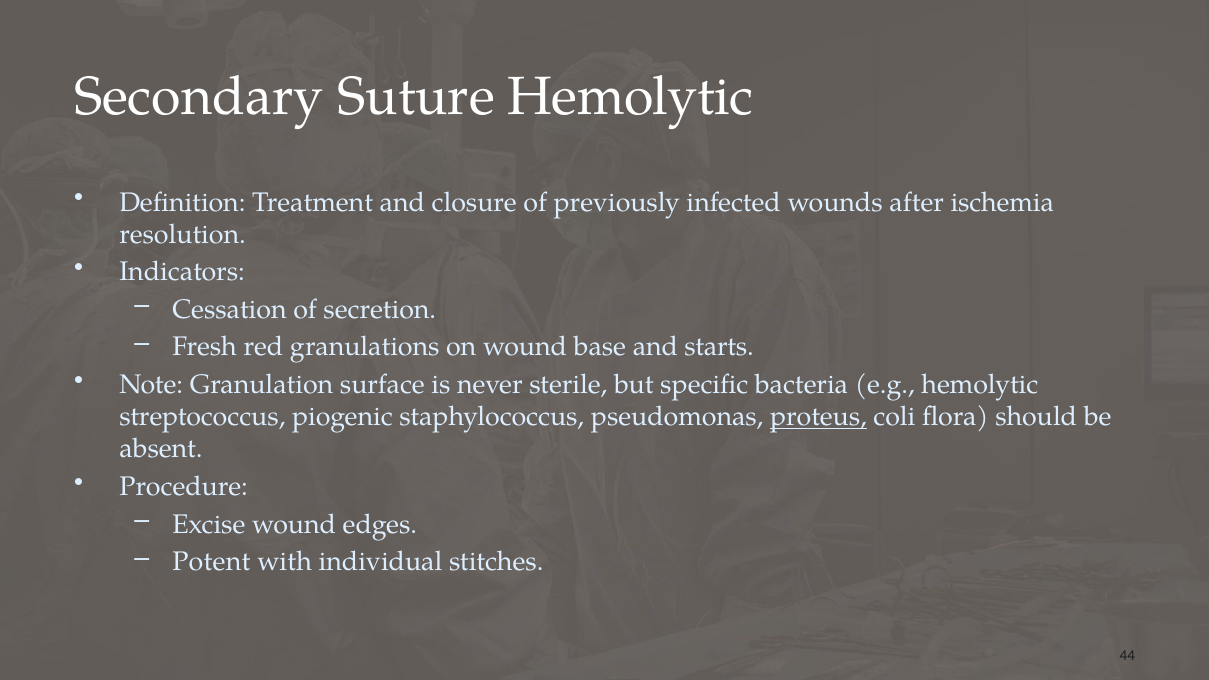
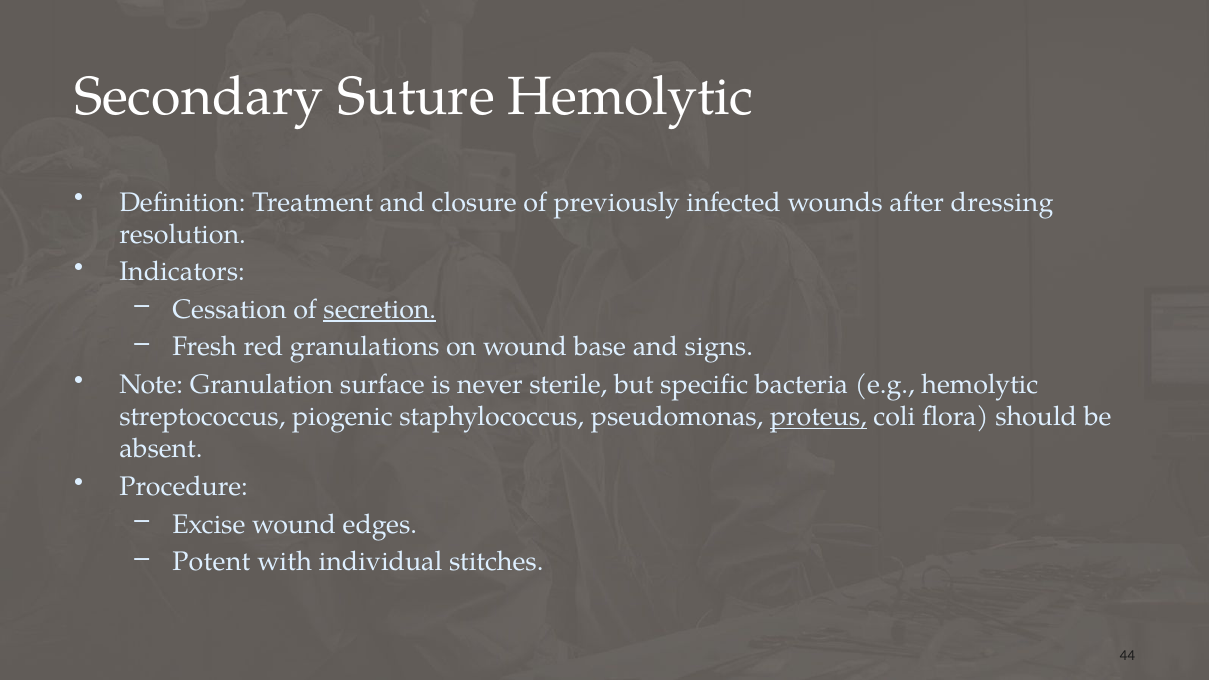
ischemia: ischemia -> dressing
secretion underline: none -> present
starts: starts -> signs
